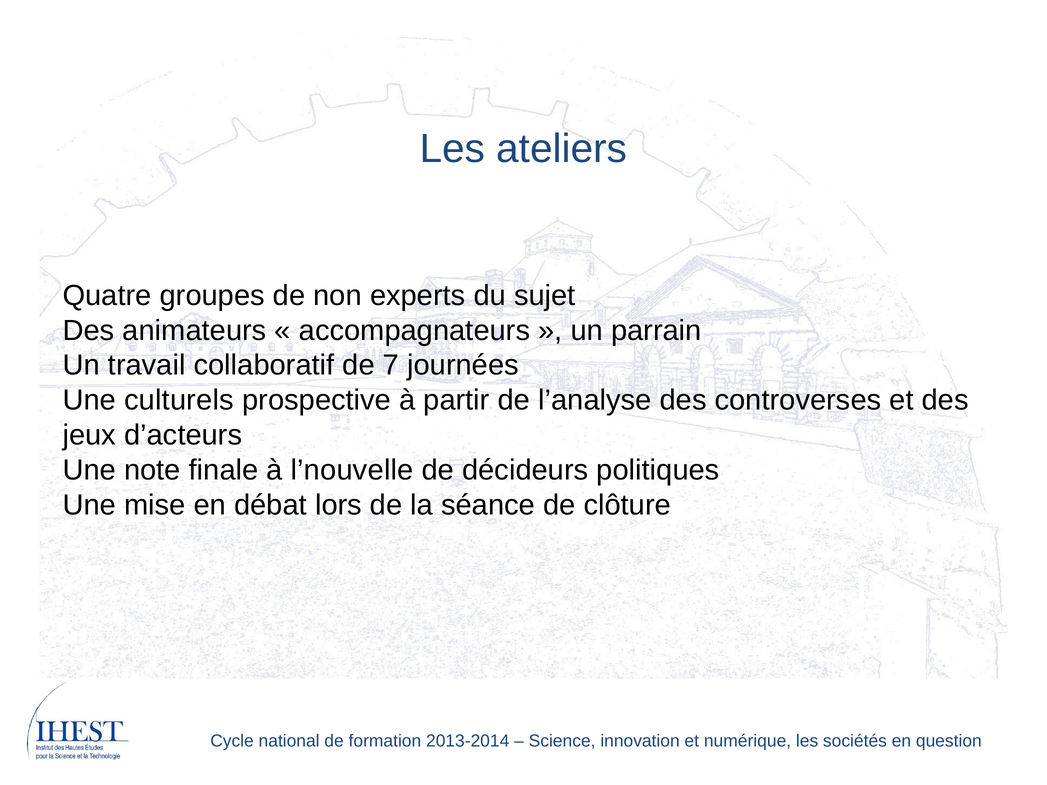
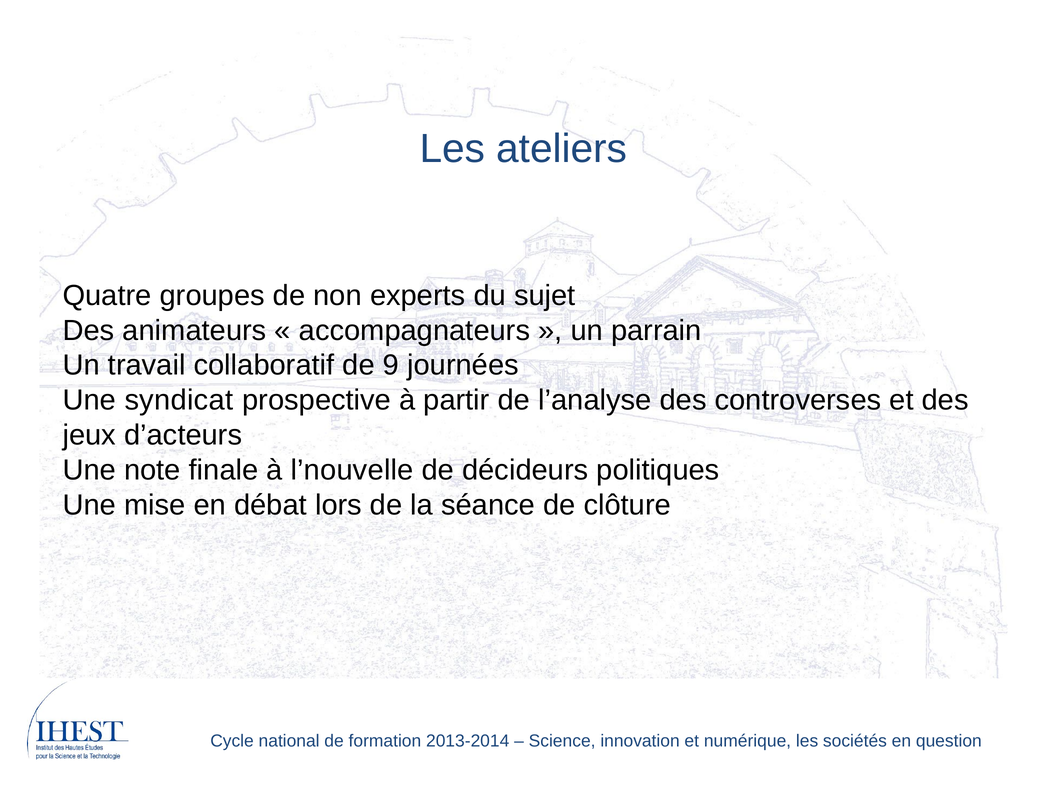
7: 7 -> 9
culturels: culturels -> syndicat
